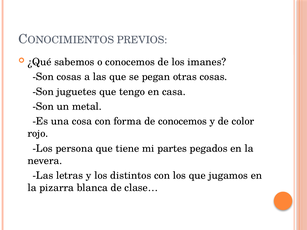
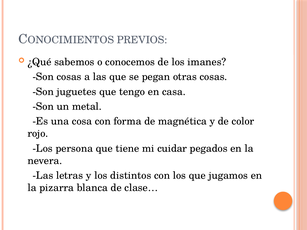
de conocemos: conocemos -> magnética
partes: partes -> cuidar
